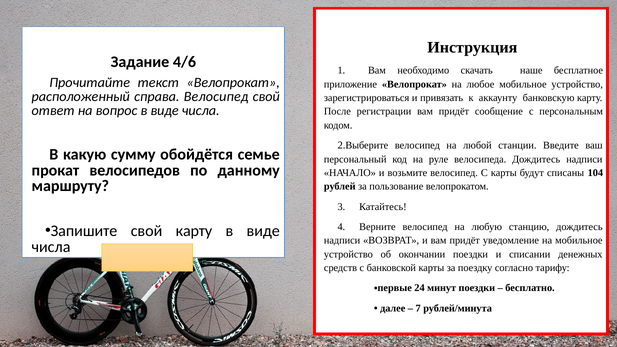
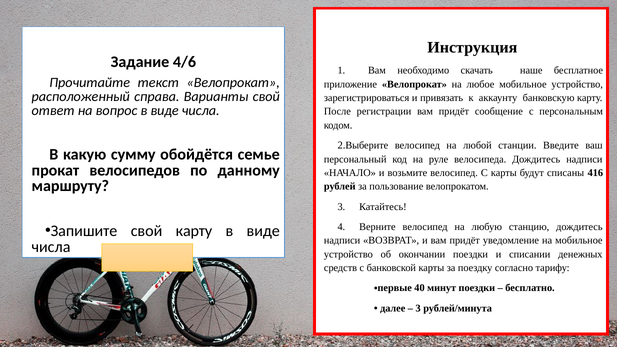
справа Велосипед: Велосипед -> Варианты
104: 104 -> 416
24: 24 -> 40
7 at (418, 308): 7 -> 3
